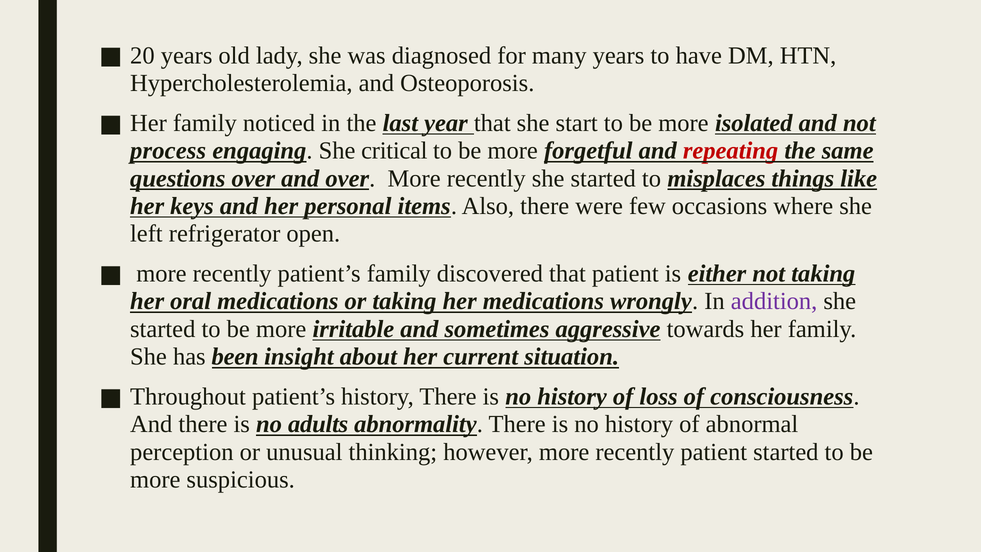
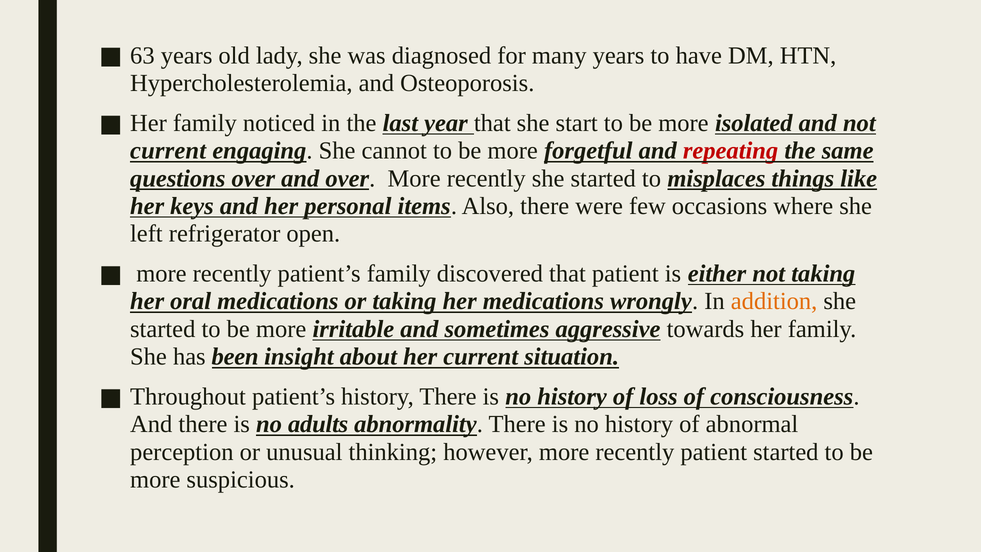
20: 20 -> 63
process at (168, 151): process -> current
critical: critical -> cannot
addition colour: purple -> orange
